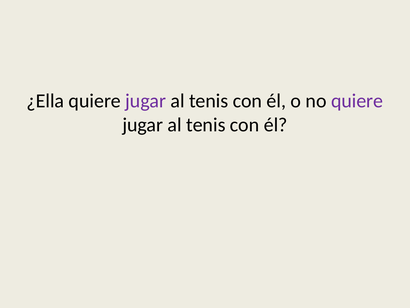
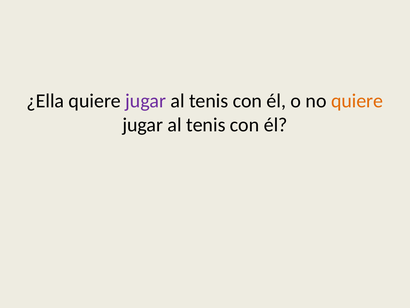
quiere at (357, 101) colour: purple -> orange
